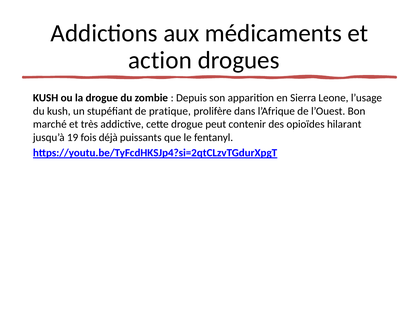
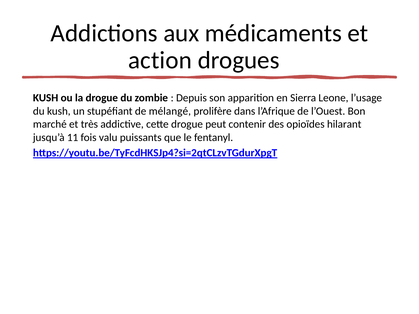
pratique: pratique -> mélangé
19: 19 -> 11
déjà: déjà -> valu
